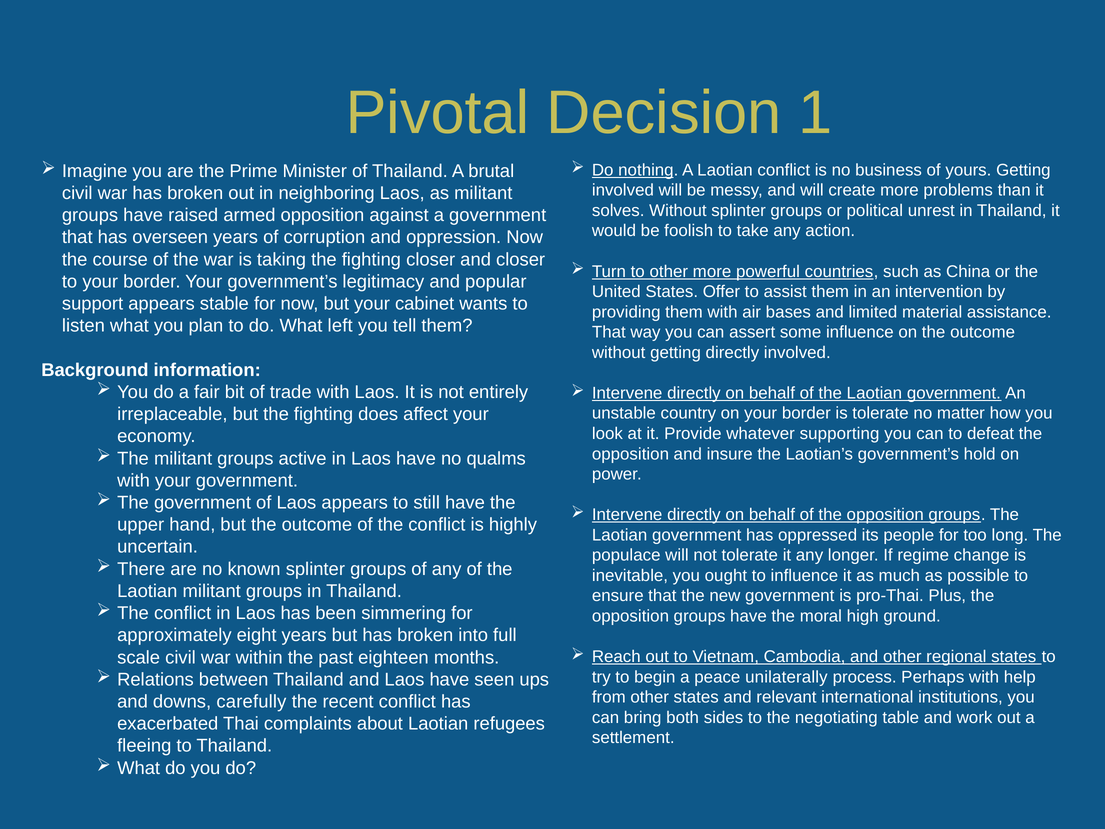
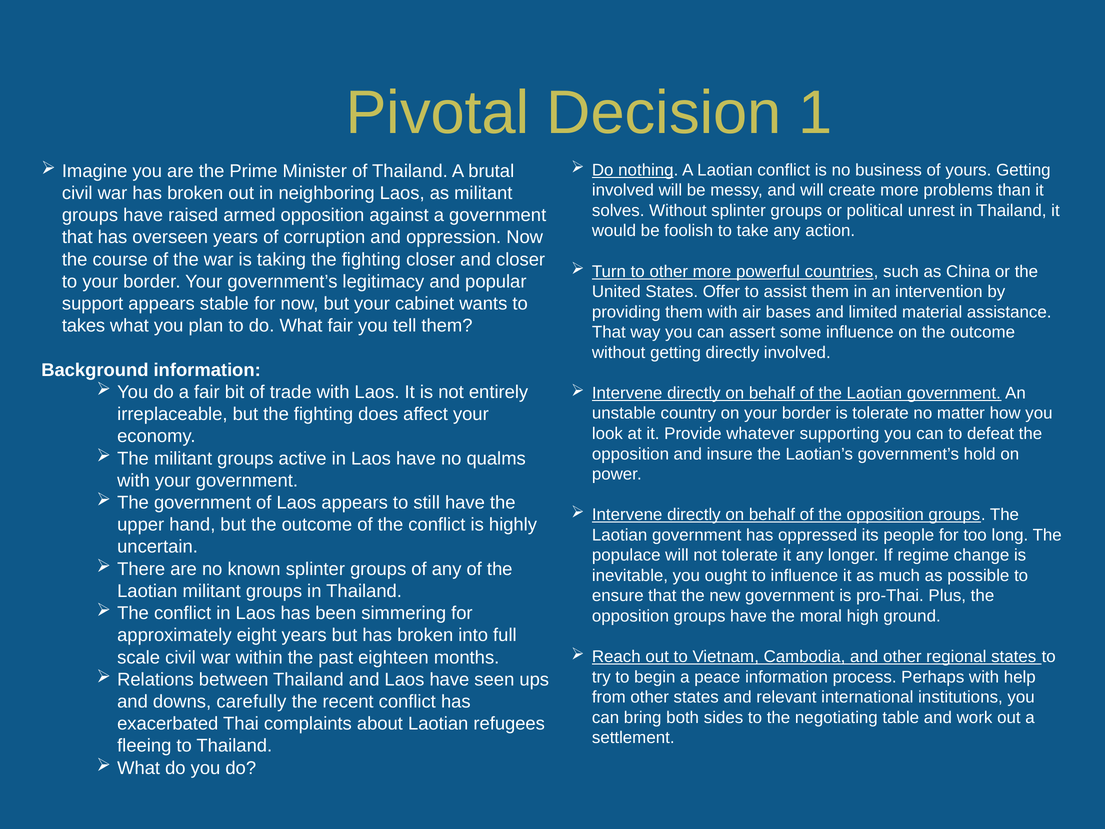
listen: listen -> takes
What left: left -> fair
peace unilaterally: unilaterally -> information
